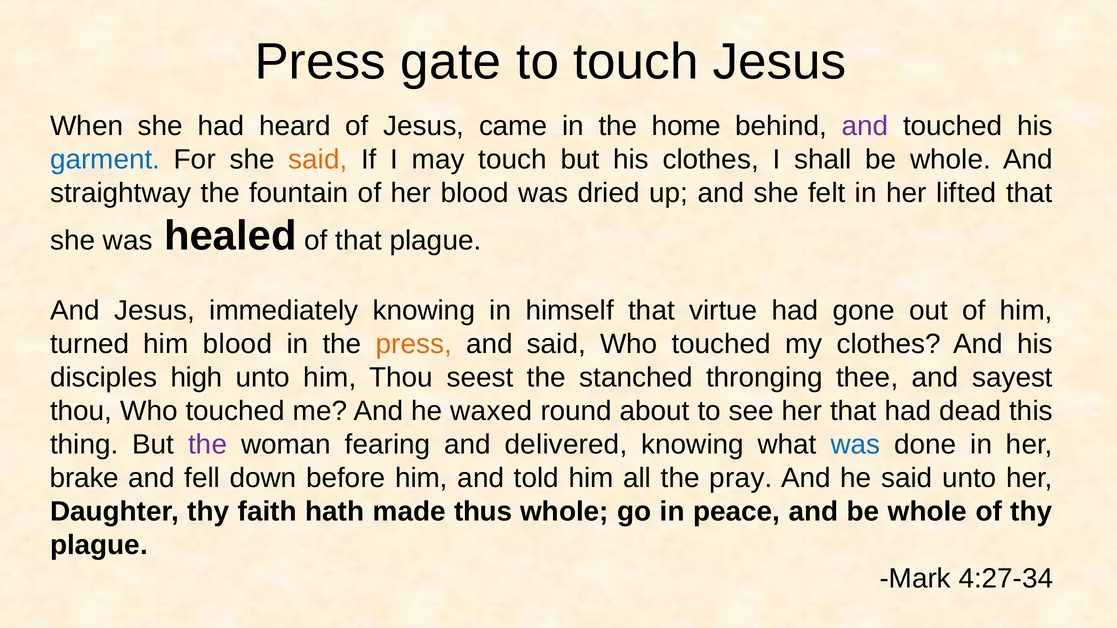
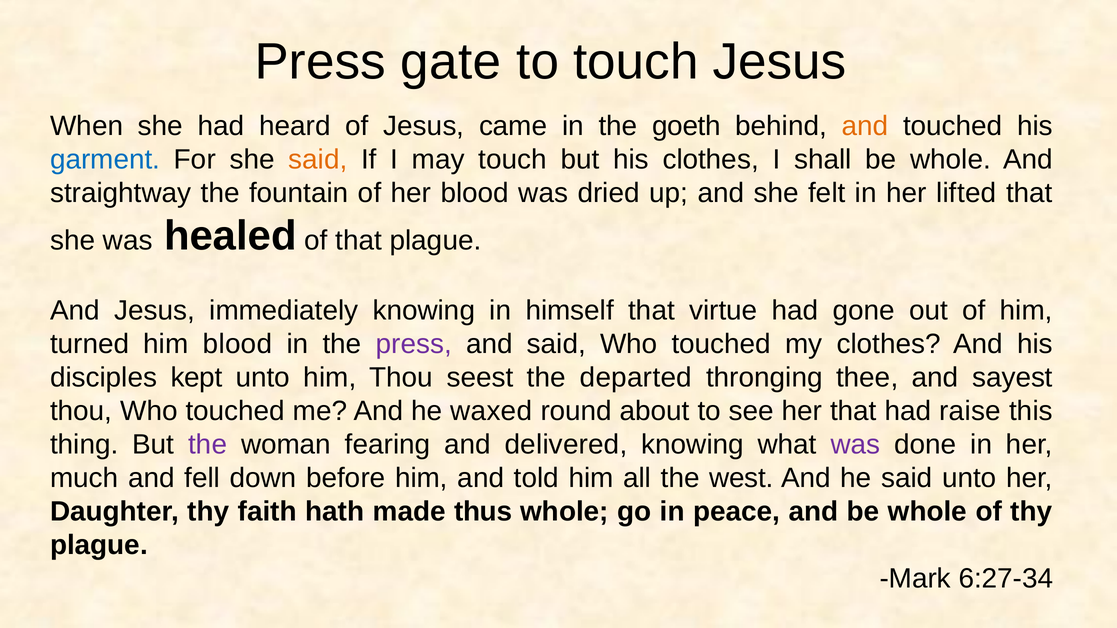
home: home -> goeth
and at (865, 126) colour: purple -> orange
press at (414, 344) colour: orange -> purple
high: high -> kept
stanched: stanched -> departed
dead: dead -> raise
was at (855, 445) colour: blue -> purple
brake: brake -> much
pray: pray -> west
4:27-34: 4:27-34 -> 6:27-34
